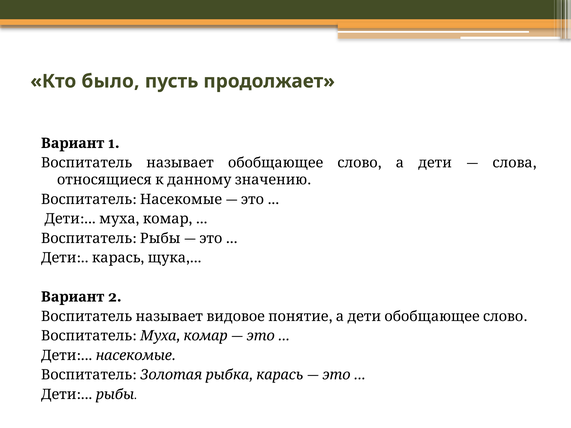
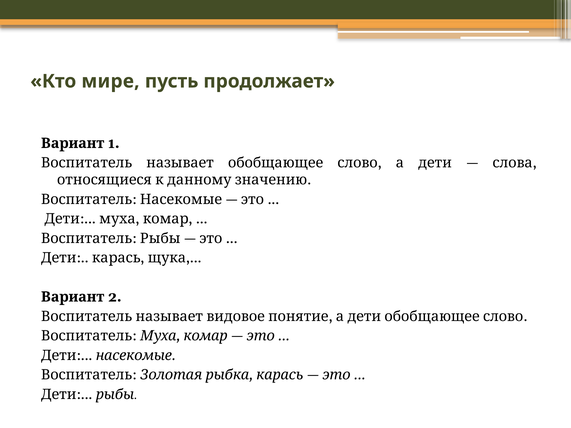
было: было -> мире
